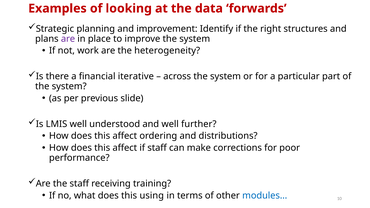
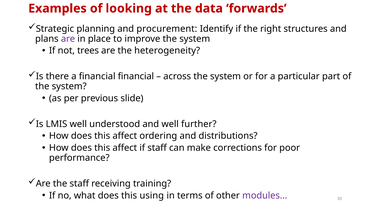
improvement: improvement -> procurement
work: work -> trees
financial iterative: iterative -> financial
modules… colour: blue -> purple
